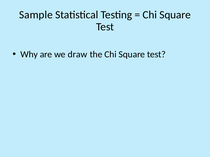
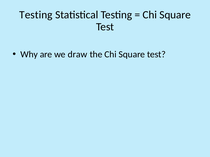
Sample at (36, 15): Sample -> Testing
